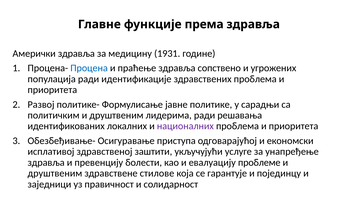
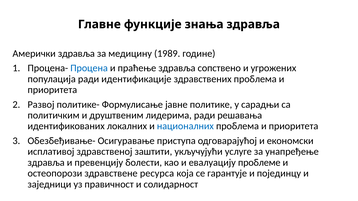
према: према -> знања
1931: 1931 -> 1989
националних colour: purple -> blue
друштвеним at (55, 174): друштвеним -> остеопорози
стилове: стилове -> ресурса
